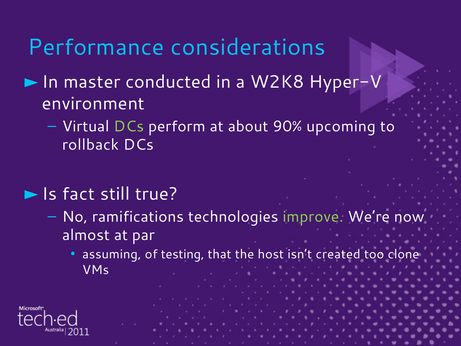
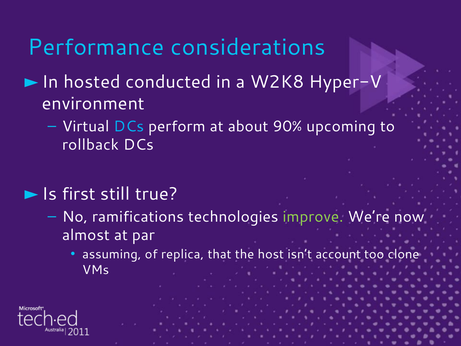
master: master -> hosted
DCs at (129, 126) colour: light green -> light blue
fact: fact -> first
testing: testing -> replica
created: created -> account
